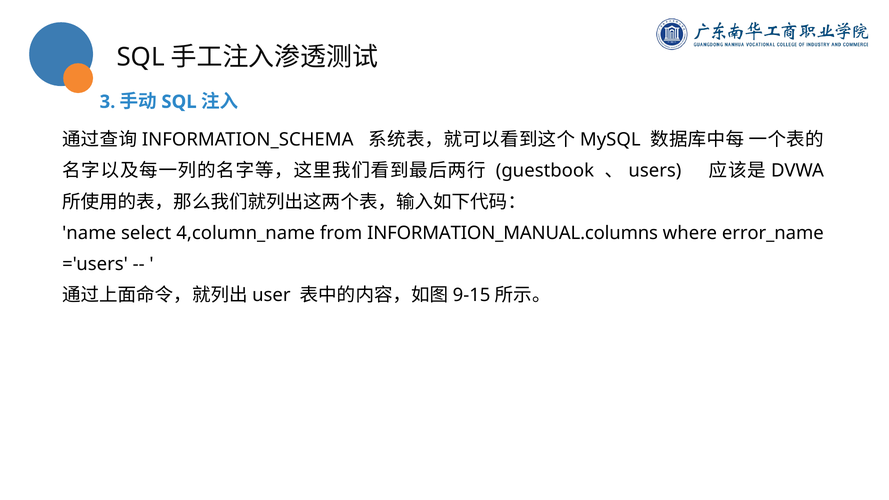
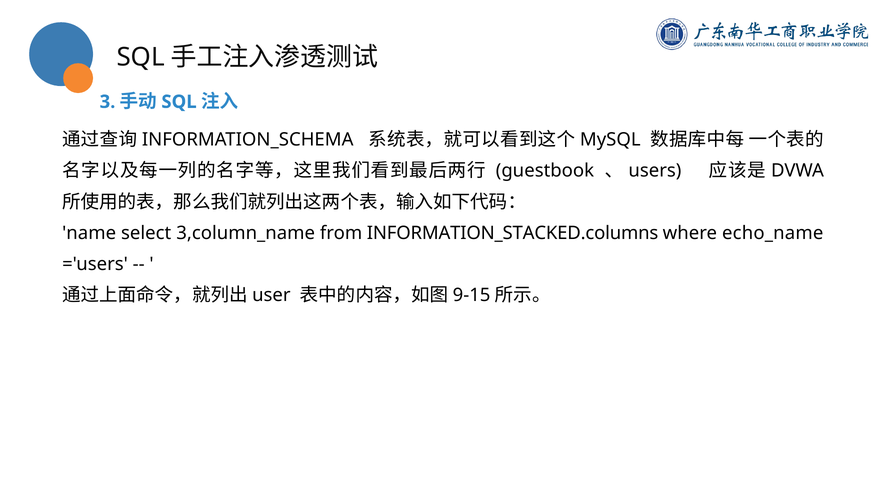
4,column_name: 4,column_name -> 3,column_name
INFORMATION_MANUAL.columns: INFORMATION_MANUAL.columns -> INFORMATION_STACKED.columns
error_name: error_name -> echo_name
